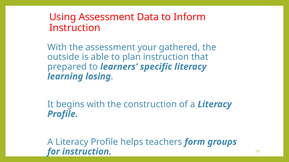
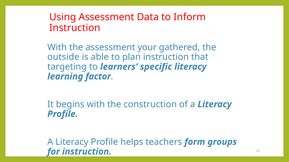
prepared: prepared -> targeting
losing: losing -> factor
